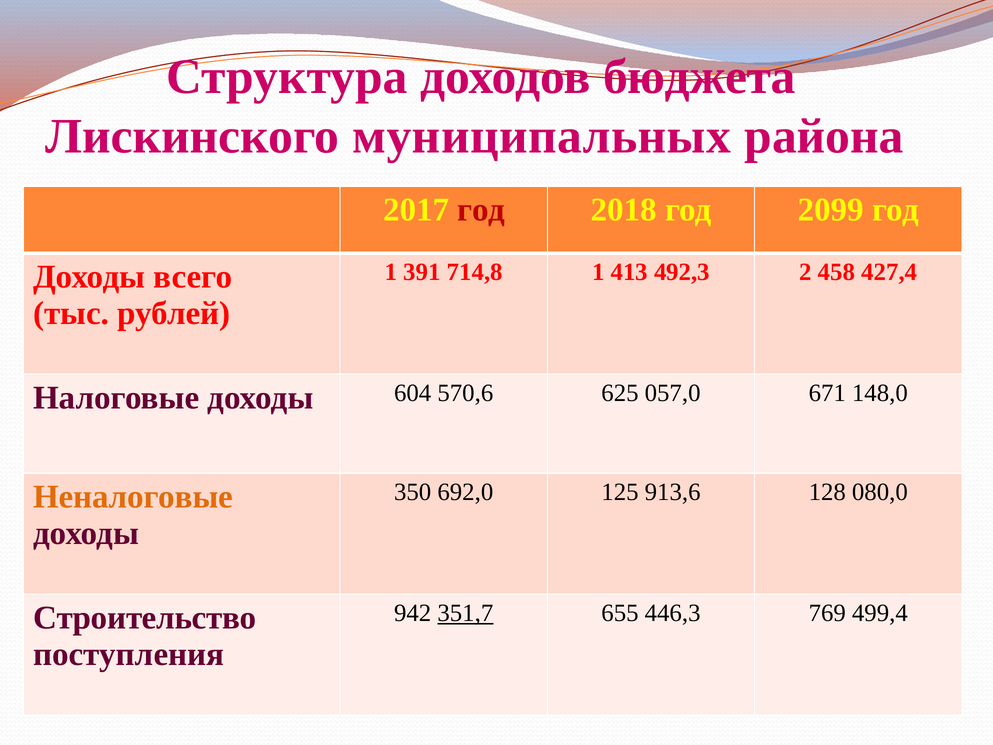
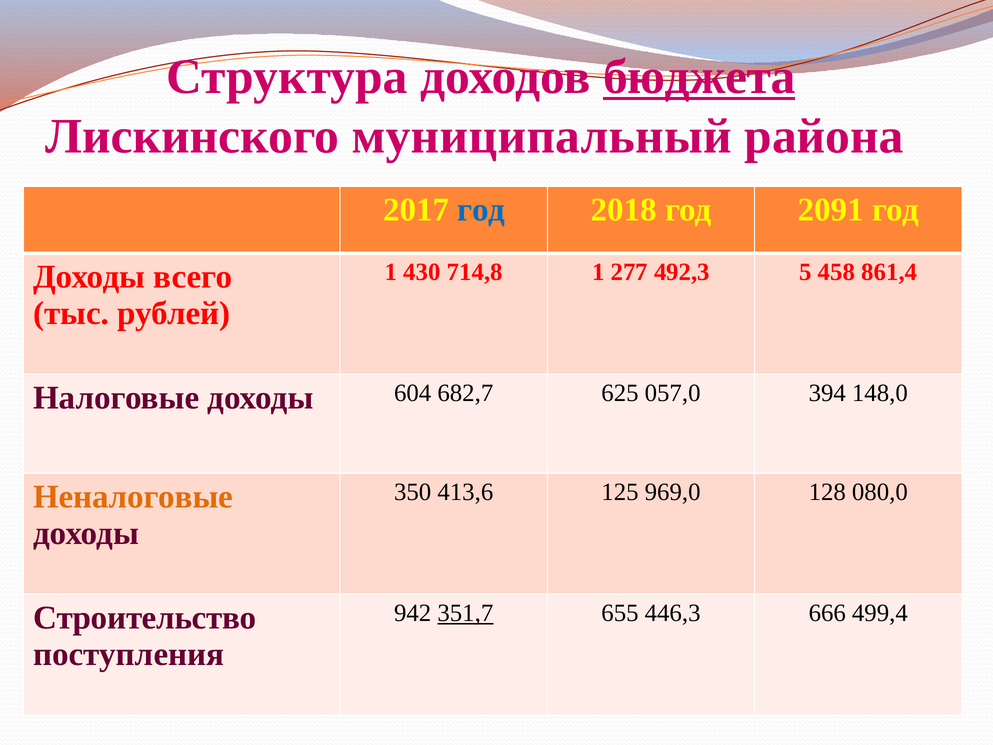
бюджета underline: none -> present
муниципальных: муниципальных -> муниципальный
год at (481, 210) colour: red -> blue
2099: 2099 -> 2091
391: 391 -> 430
413: 413 -> 277
2: 2 -> 5
427,4: 427,4 -> 861,4
570,6: 570,6 -> 682,7
671: 671 -> 394
692,0: 692,0 -> 413,6
913,6: 913,6 -> 969,0
769: 769 -> 666
